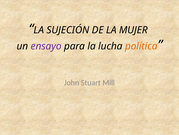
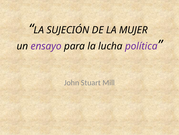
política colour: orange -> purple
